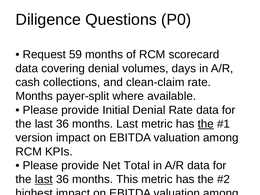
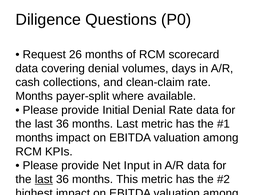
59: 59 -> 26
the at (206, 124) underline: present -> none
version at (34, 138): version -> months
Total: Total -> Input
